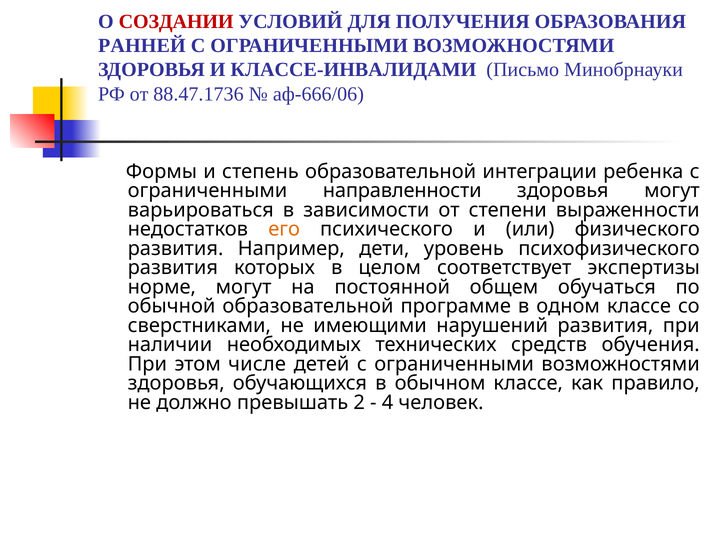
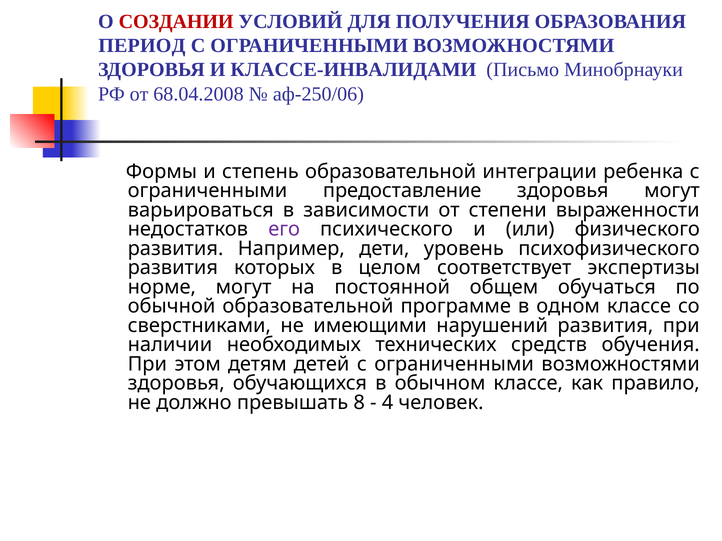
РАННЕЙ: РАННЕЙ -> ПЕРИОД
88.47.1736: 88.47.1736 -> 68.04.2008
аф-666/06: аф-666/06 -> аф-250/06
направленности: направленности -> предоставление
его colour: orange -> purple
числе: числе -> детям
2: 2 -> 8
